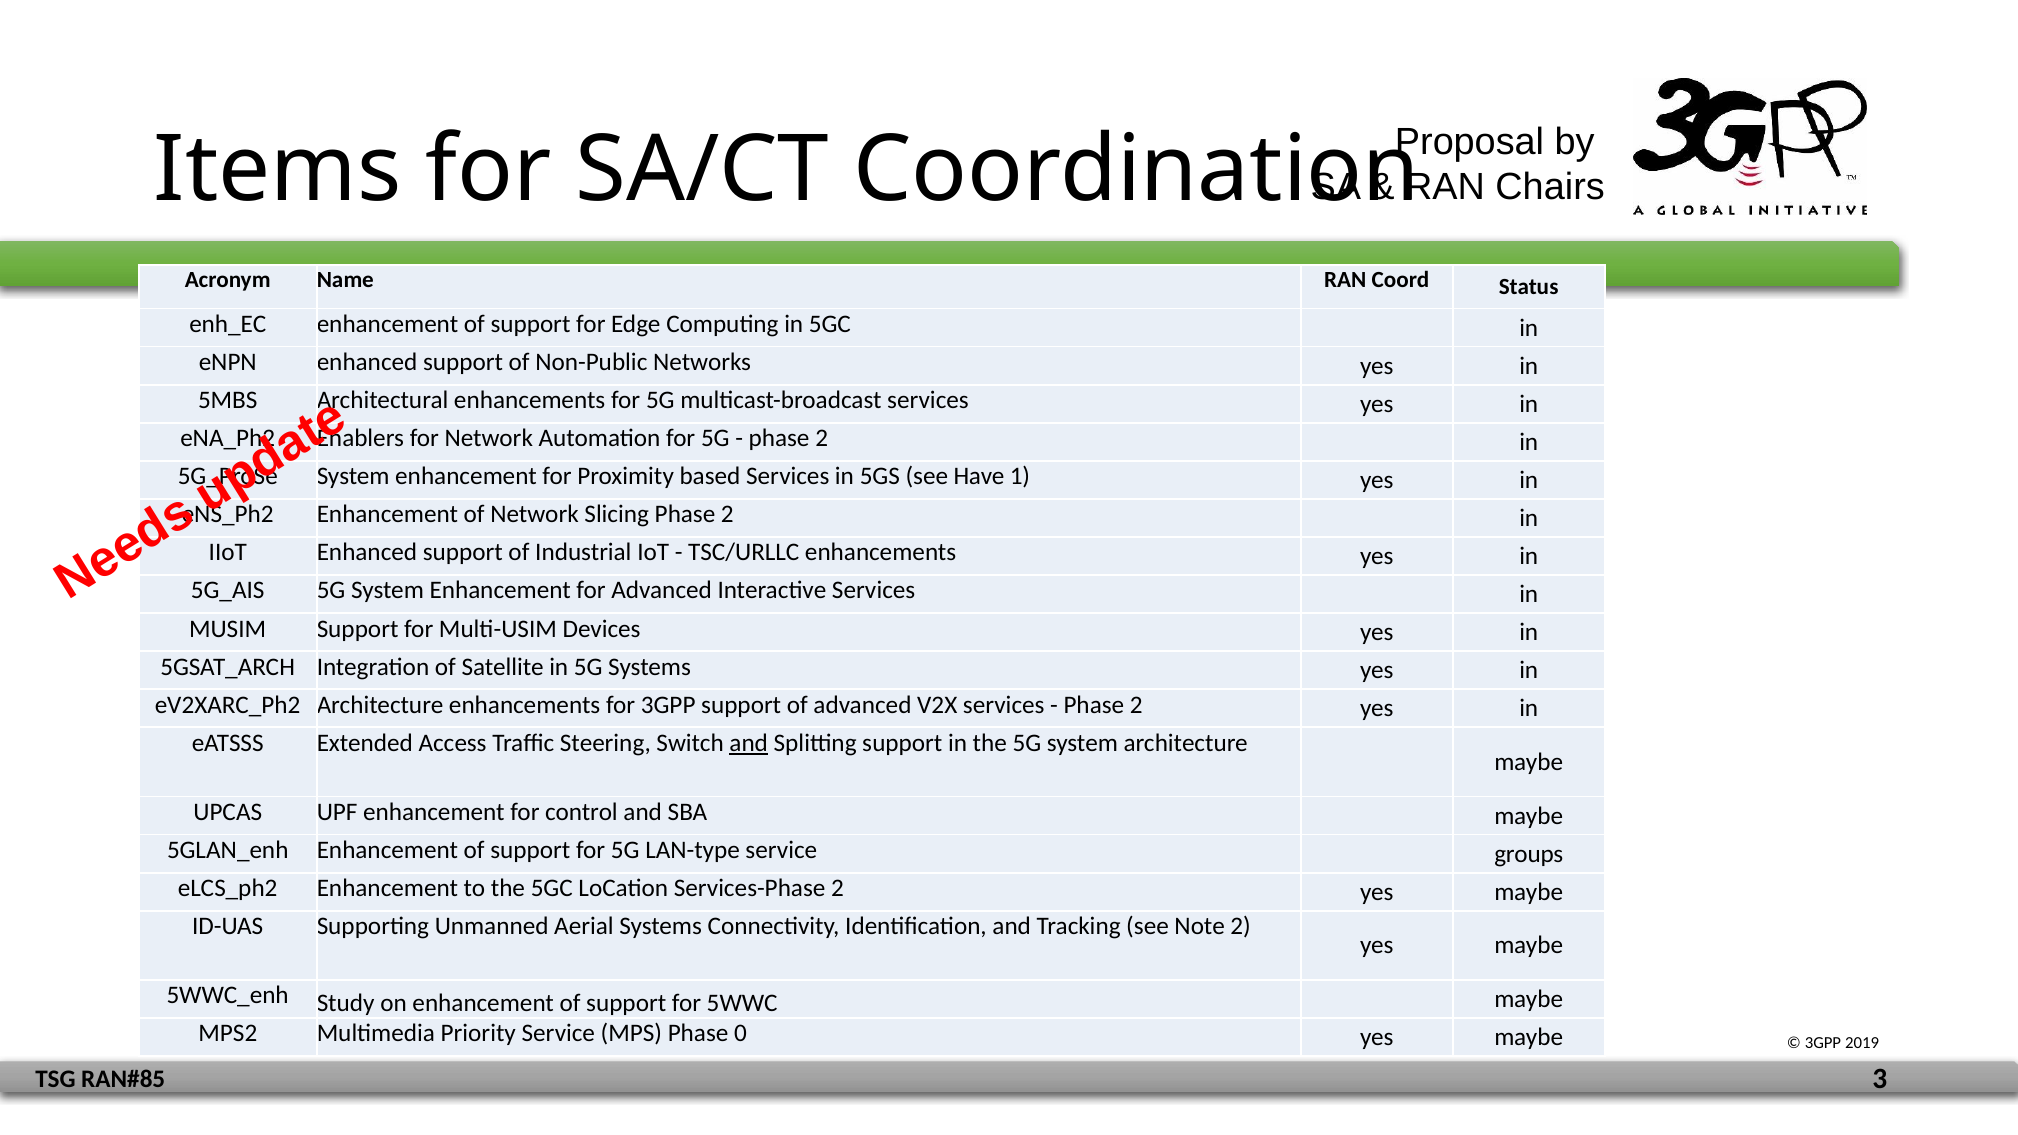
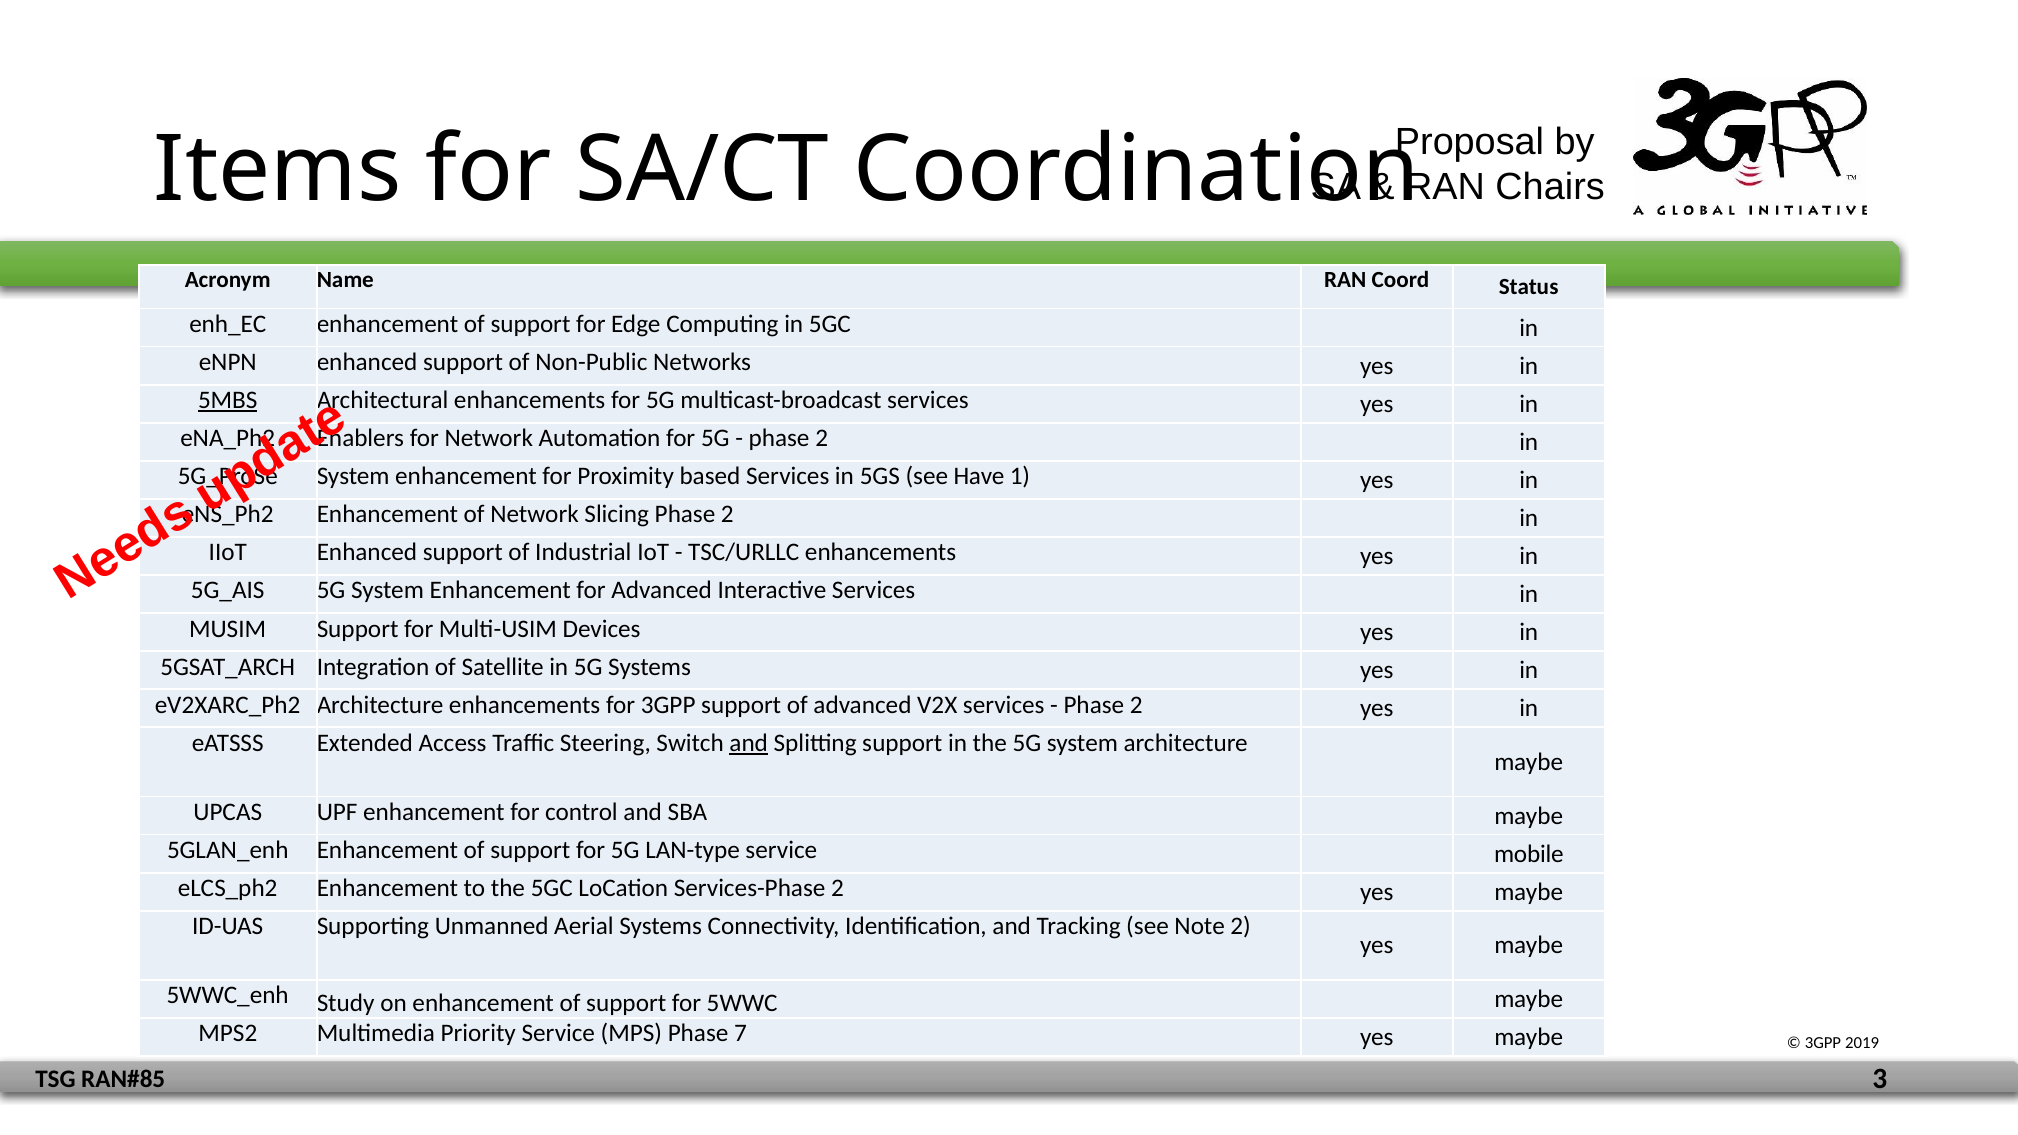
5MBS underline: none -> present
groups: groups -> mobile
0: 0 -> 7
